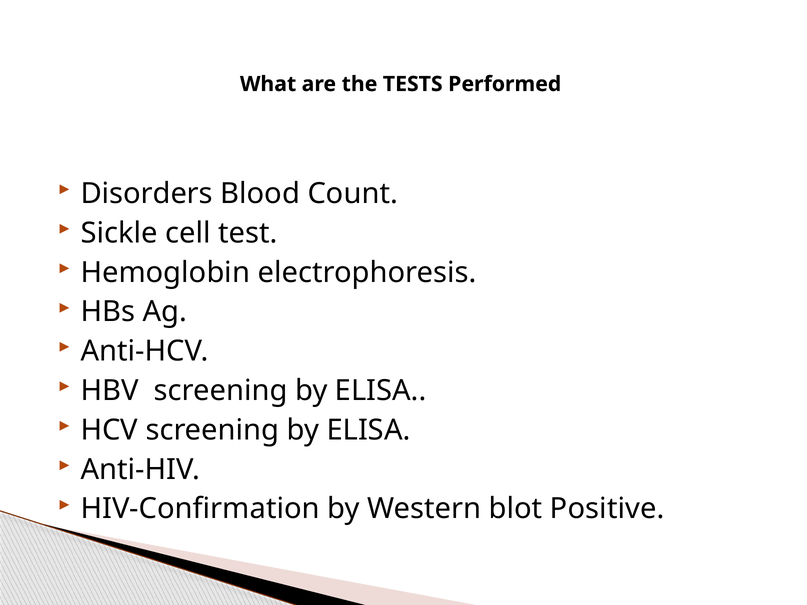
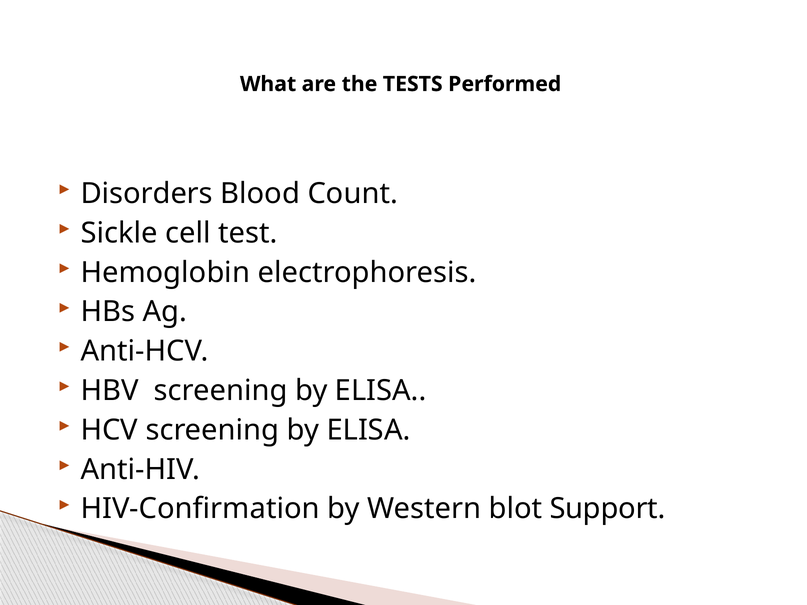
Positive: Positive -> Support
